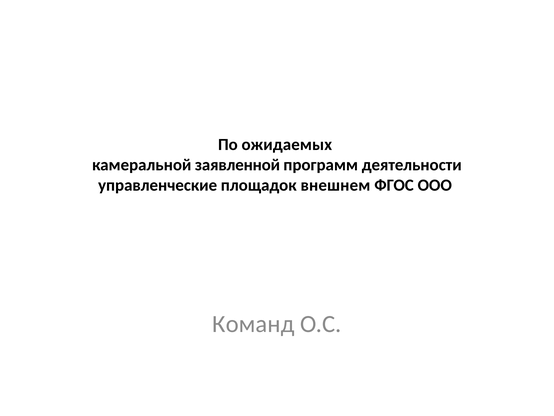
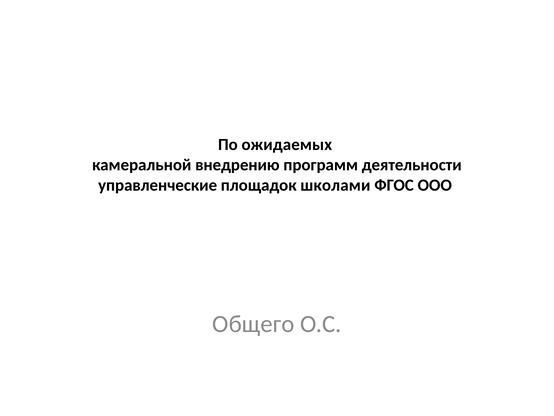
заявленной: заявленной -> внедрению
внешнем: внешнем -> школами
Команд: Команд -> Общего
